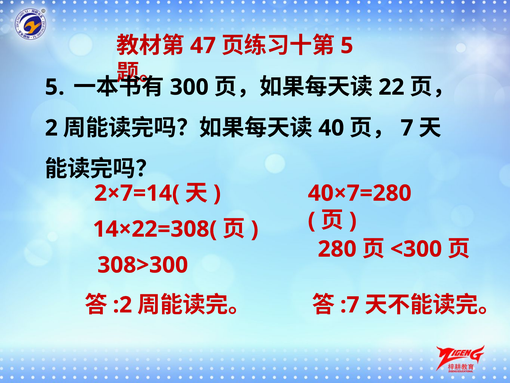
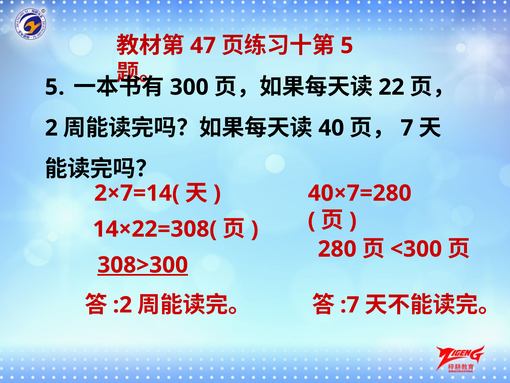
308>300 underline: none -> present
